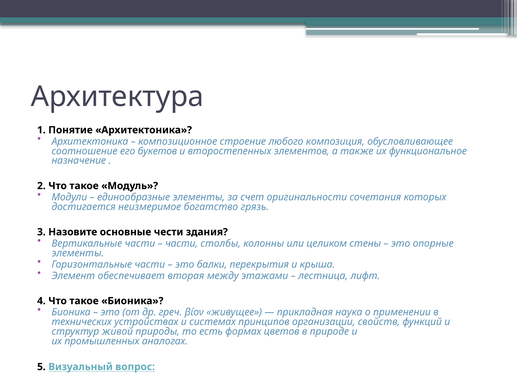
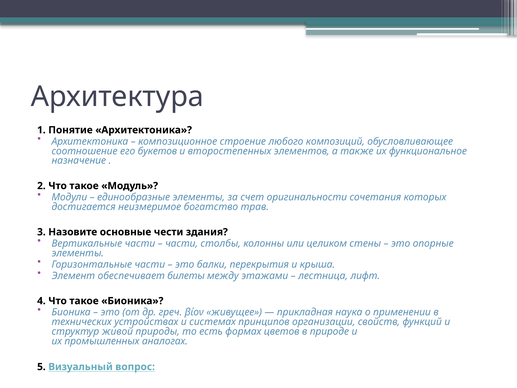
композиция: композиция -> композиций
грязь: грязь -> трав
вторая: вторая -> билеты
